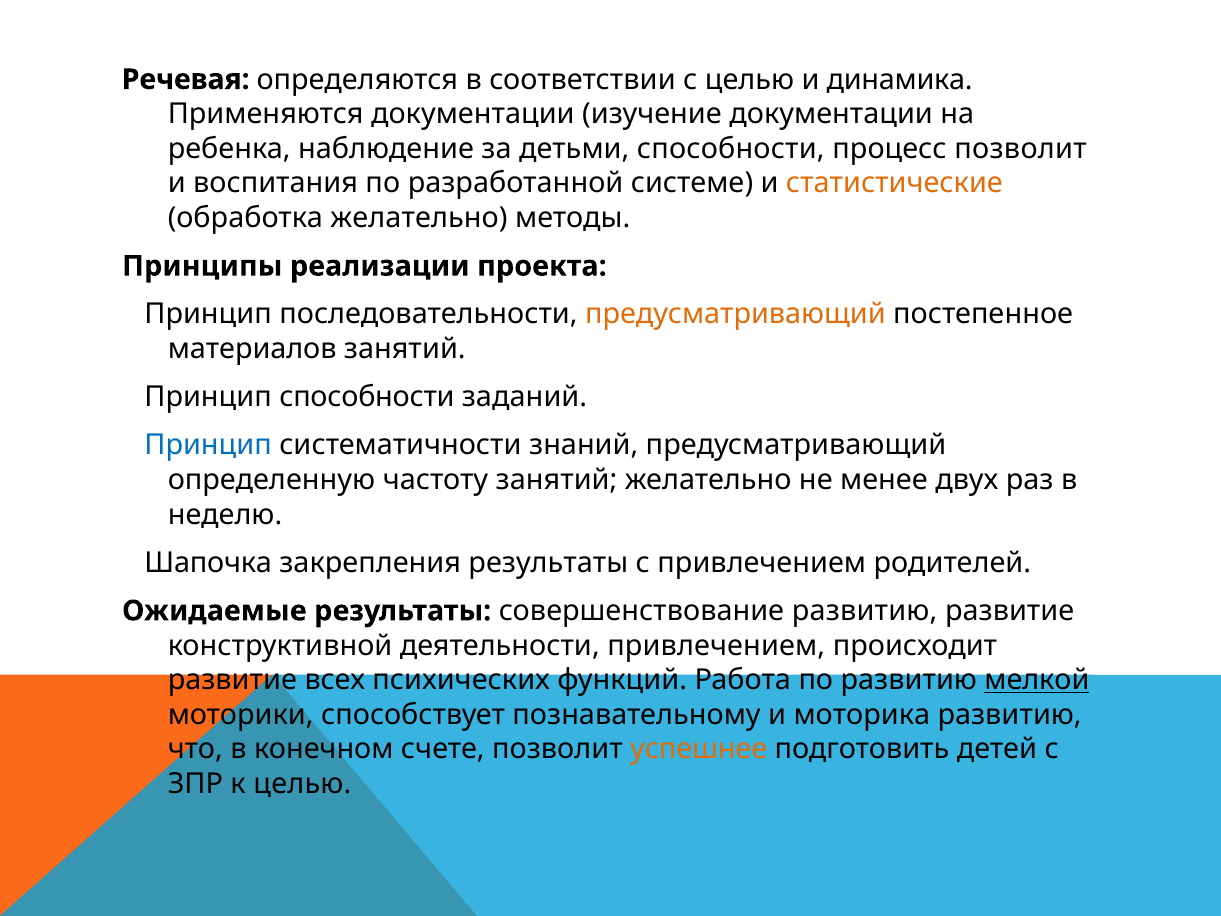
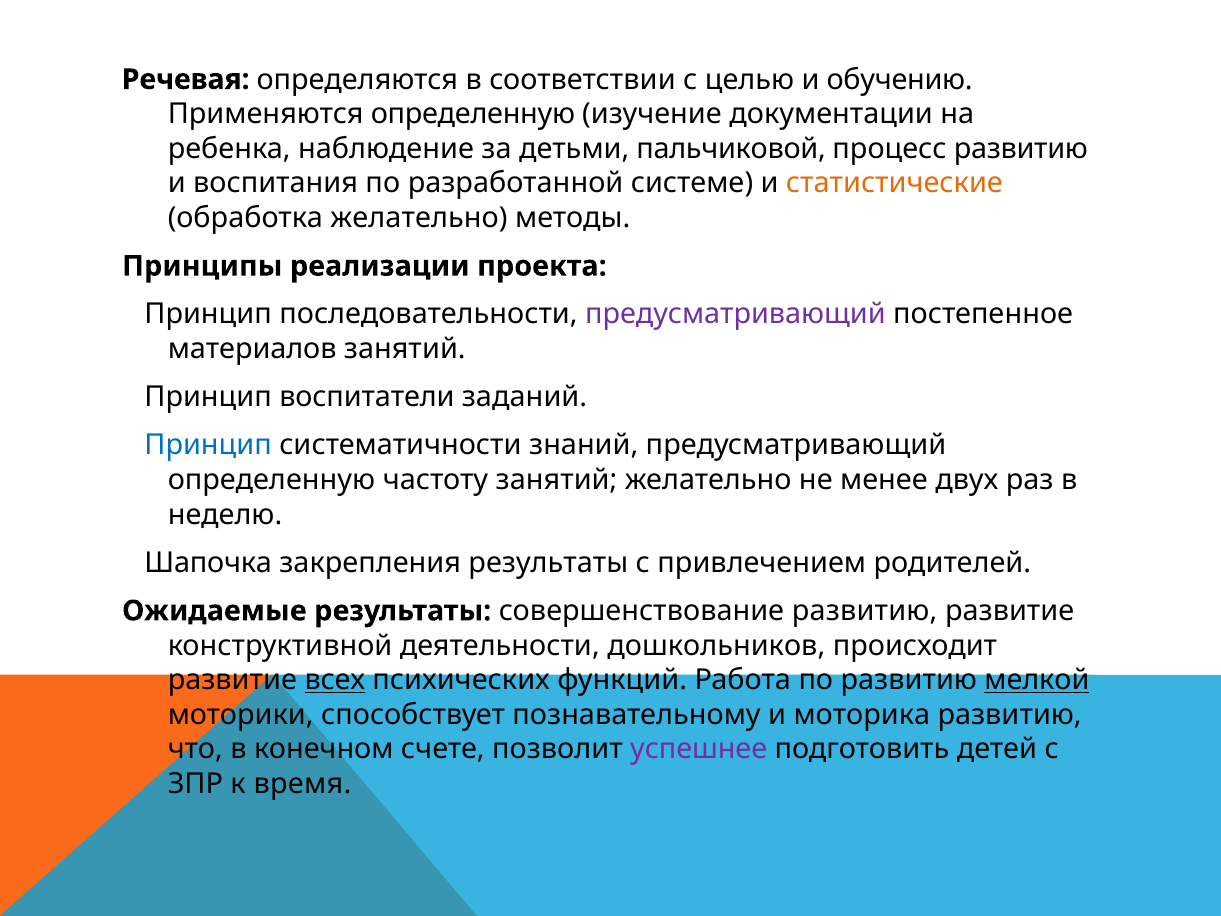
динамика: динамика -> обучению
Применяются документации: документации -> определенную
детьми способности: способности -> пальчиковой
процесс позволит: позволит -> развитию
предусматривающий at (735, 314) colour: orange -> purple
Принцип способности: способности -> воспитатели
деятельности привлечением: привлечением -> дошкольников
всех underline: none -> present
успешнее colour: orange -> purple
к целью: целью -> время
